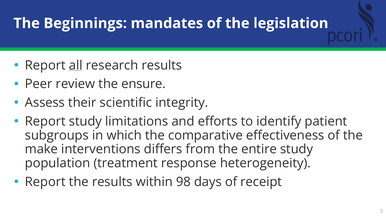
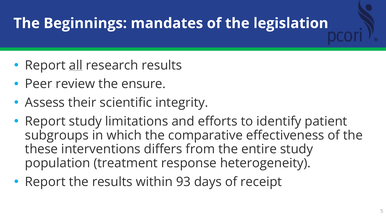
make: make -> these
98: 98 -> 93
